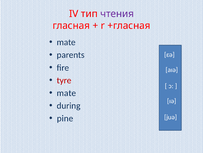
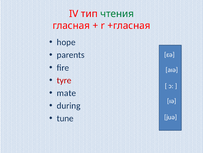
чтения colour: purple -> green
mate at (66, 42): mate -> hope
pine: pine -> tune
